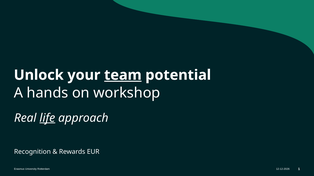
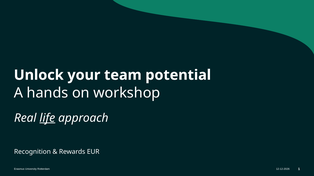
team underline: present -> none
